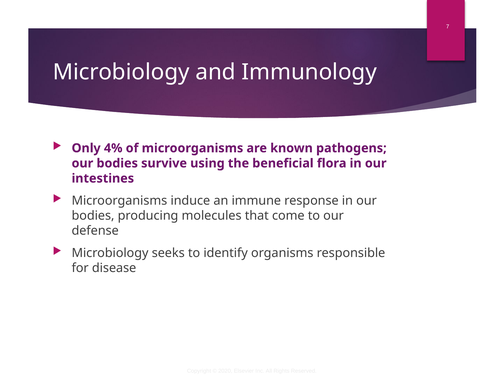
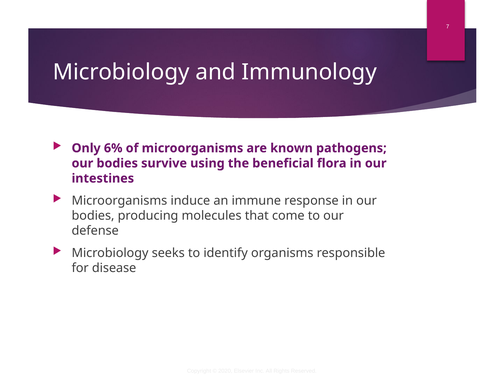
4%: 4% -> 6%
